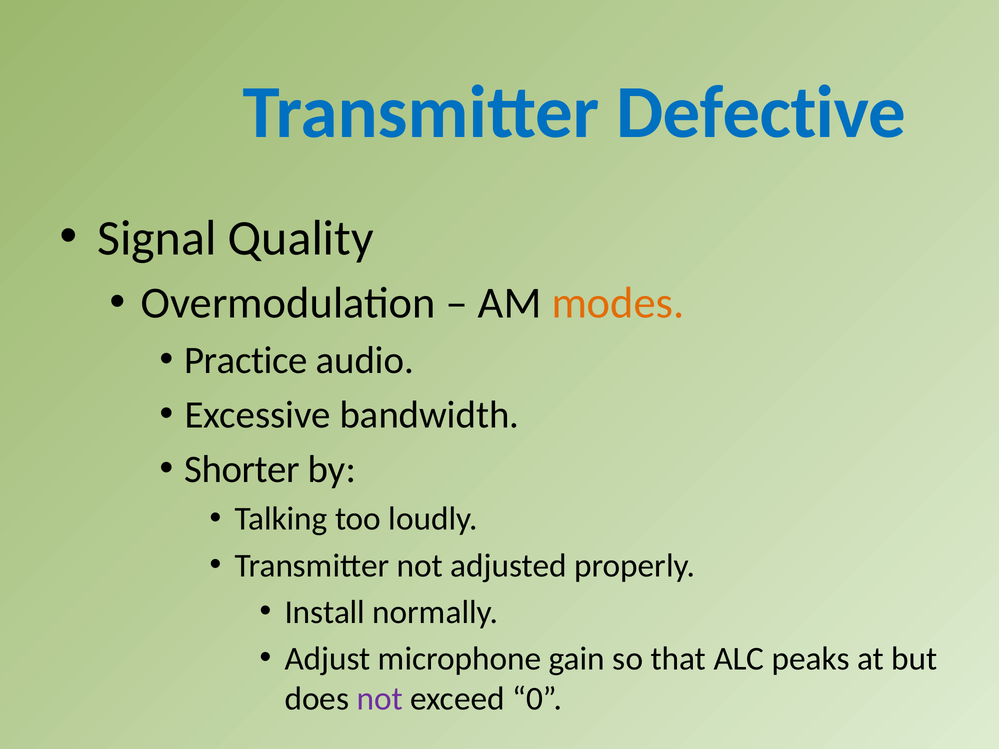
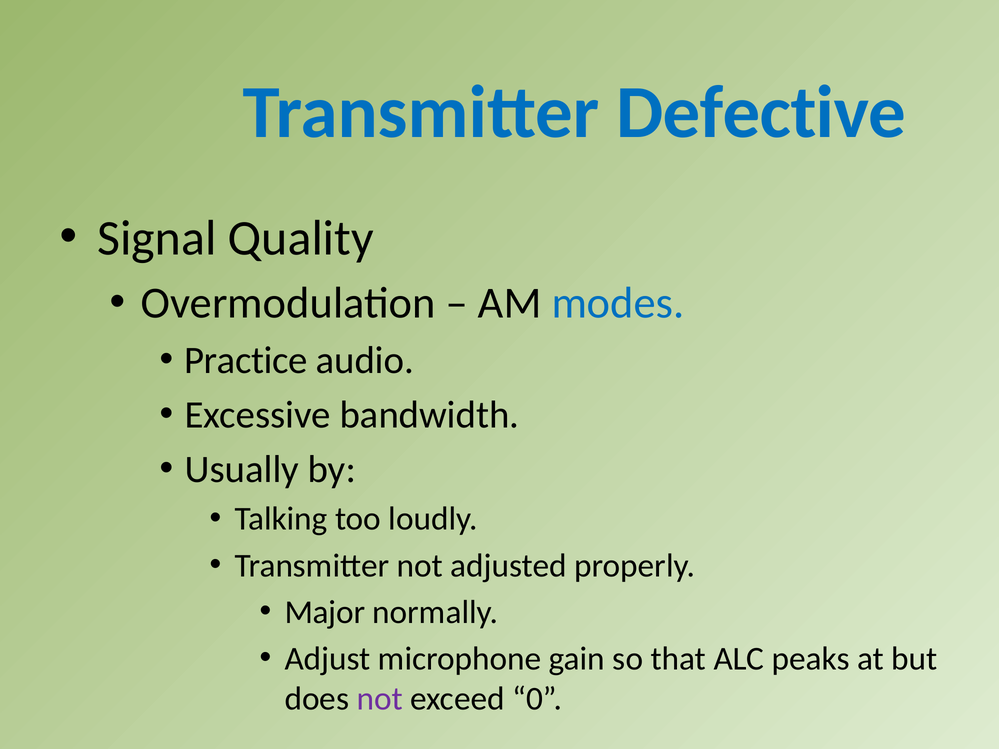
modes colour: orange -> blue
Shorter: Shorter -> Usually
Install: Install -> Major
